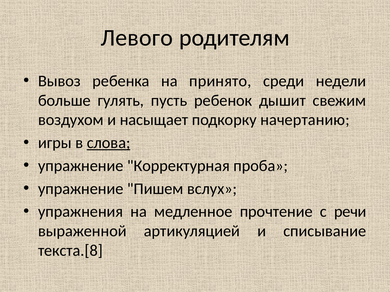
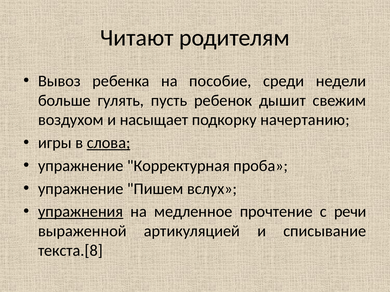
Левого: Левого -> Читают
принято: принято -> пособие
упражнения underline: none -> present
